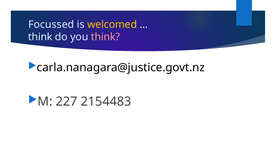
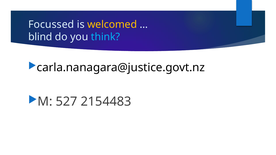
think at (40, 37): think -> blind
think at (105, 37) colour: pink -> light blue
227: 227 -> 527
